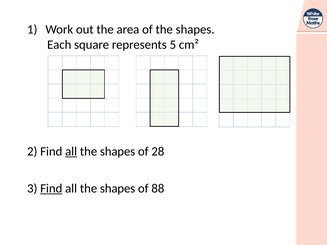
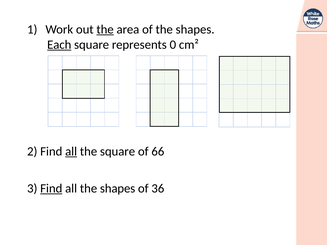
the at (105, 29) underline: none -> present
Each underline: none -> present
5: 5 -> 0
shapes at (118, 152): shapes -> square
28: 28 -> 66
88: 88 -> 36
